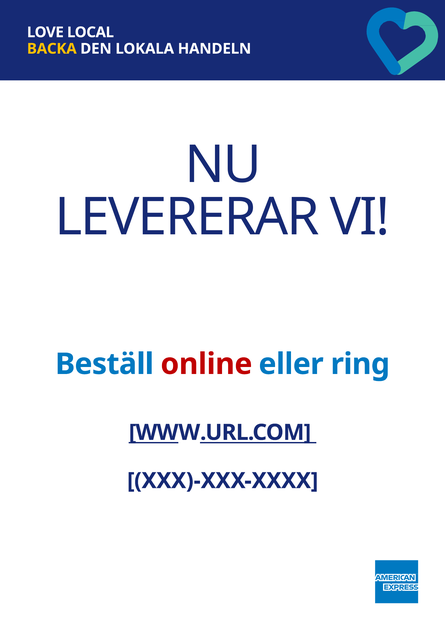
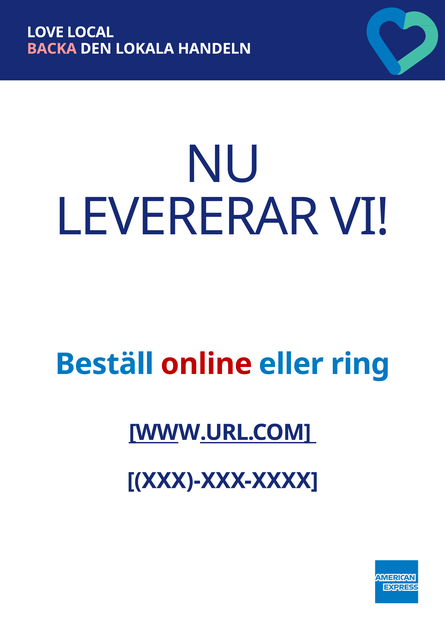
BACKA colour: yellow -> pink
